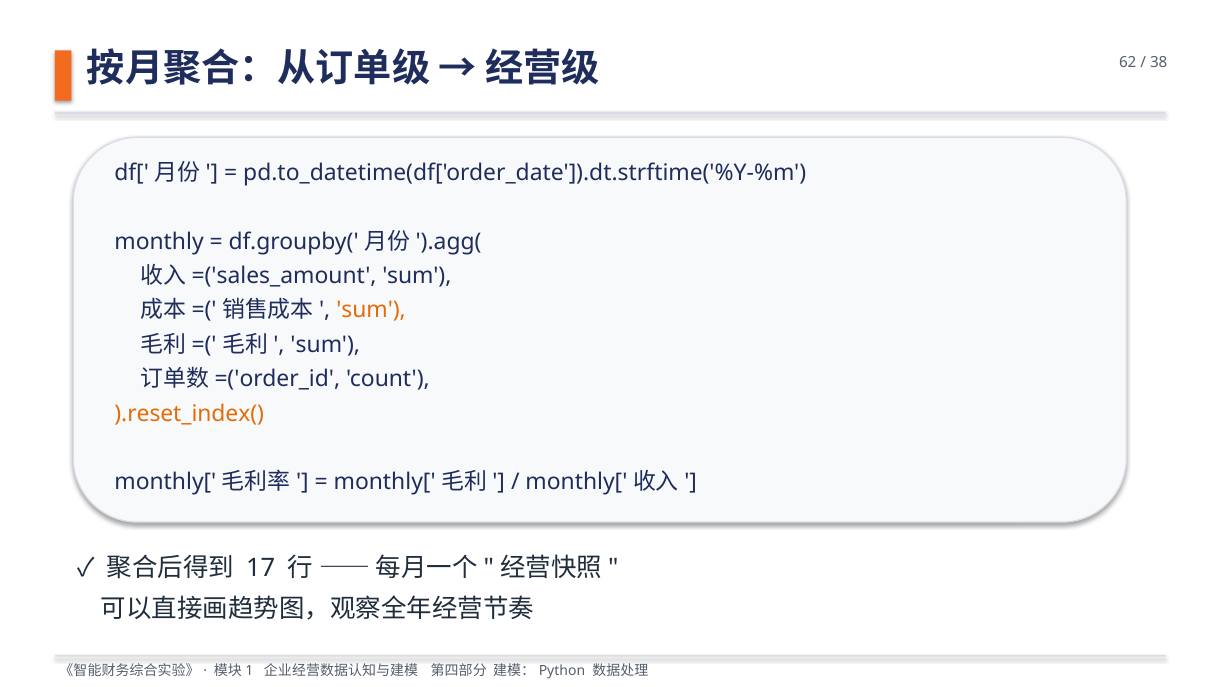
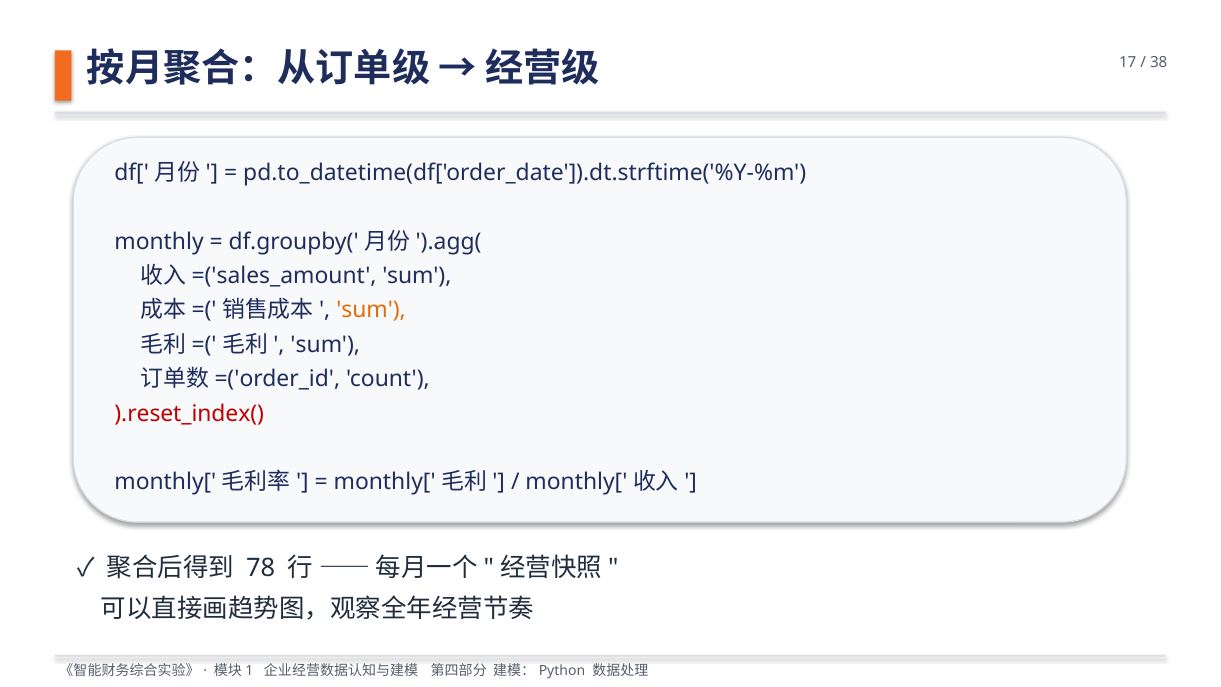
62: 62 -> 17
).reset_index( colour: orange -> red
17: 17 -> 78
